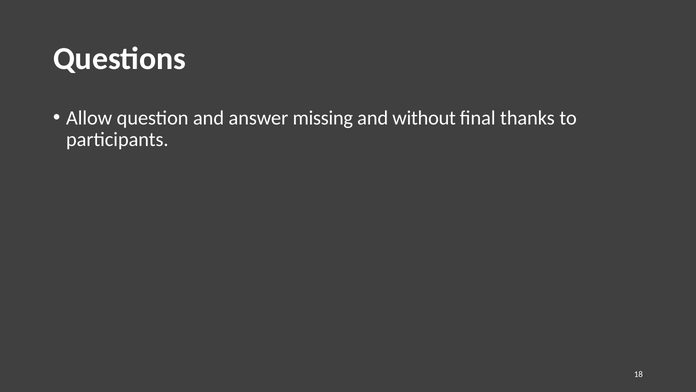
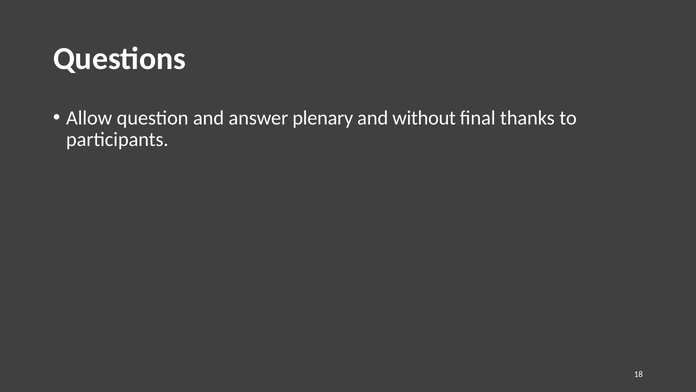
missing: missing -> plenary
